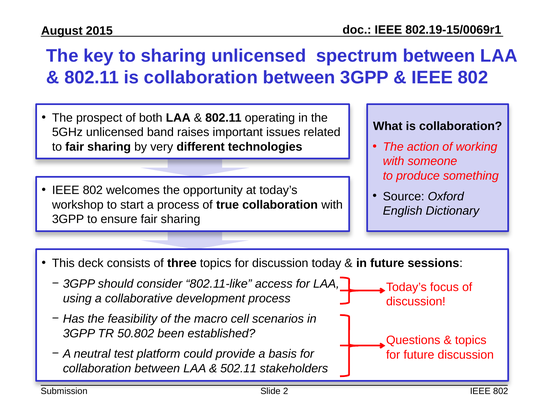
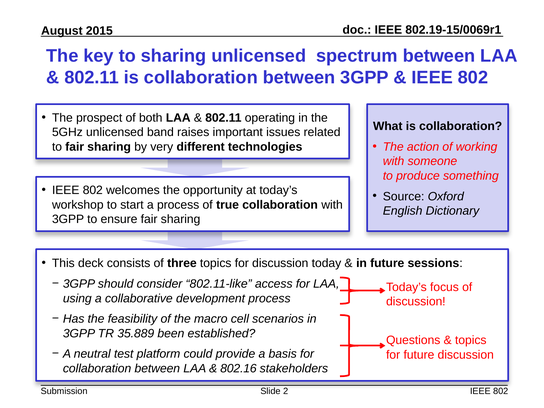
50.802: 50.802 -> 35.889
502.11: 502.11 -> 802.16
